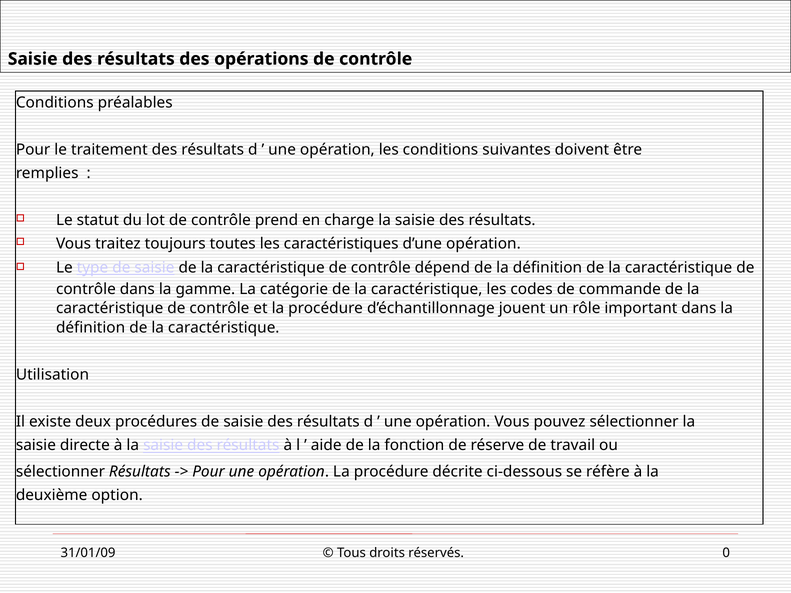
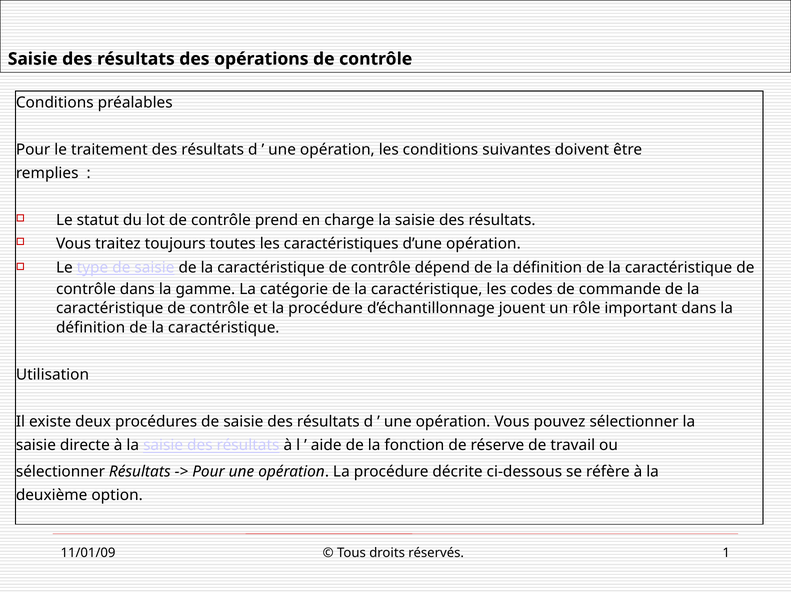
31/01/09: 31/01/09 -> 11/01/09
0: 0 -> 1
